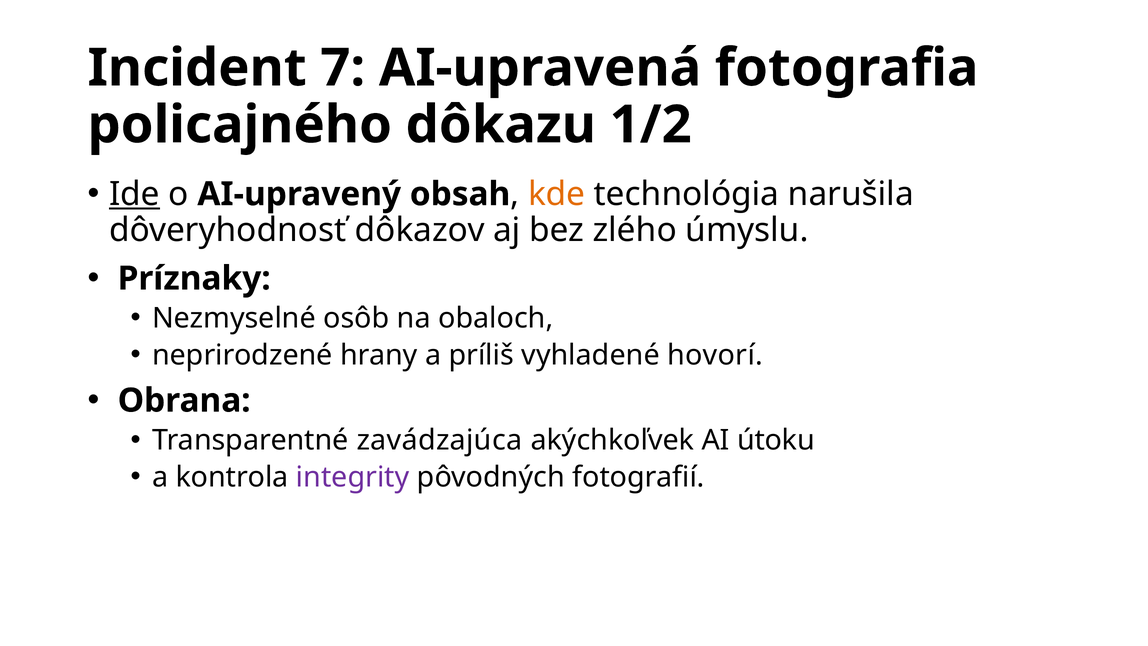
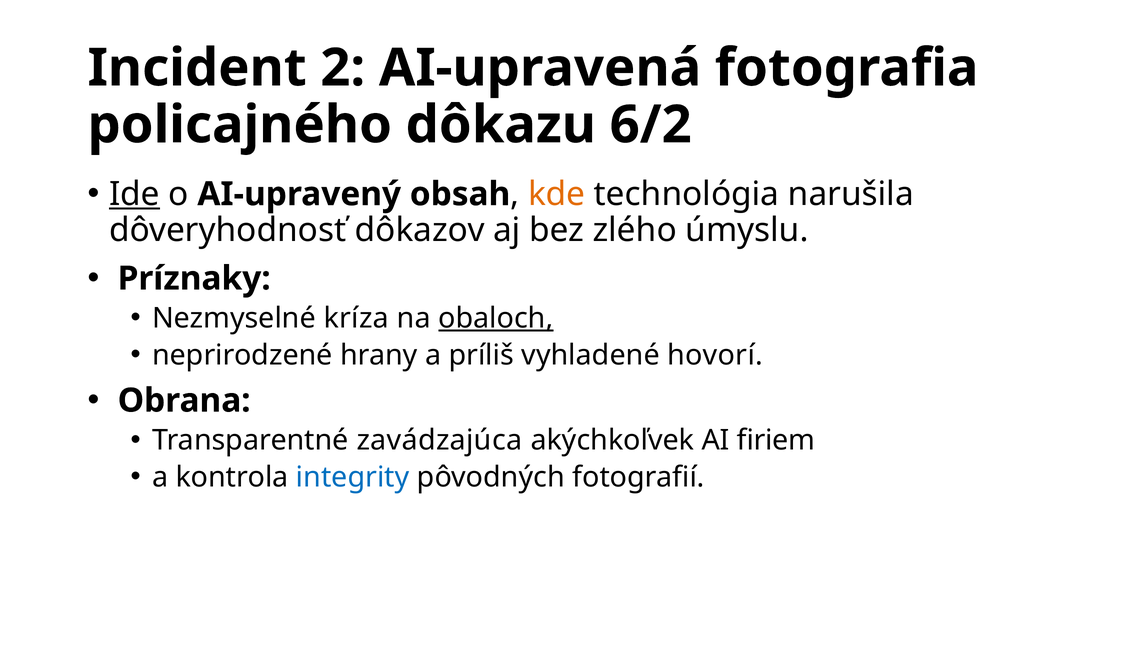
7: 7 -> 2
1/2: 1/2 -> 6/2
osôb: osôb -> kríza
obaloch underline: none -> present
útoku: útoku -> firiem
integrity colour: purple -> blue
